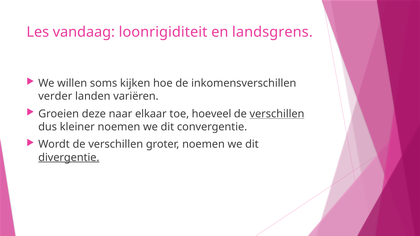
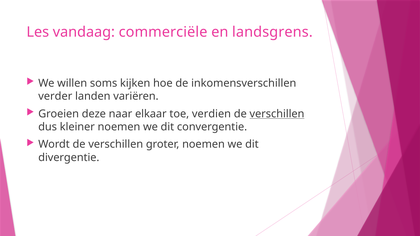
loonrigiditeit: loonrigiditeit -> commerciële
hoeveel: hoeveel -> verdien
divergentie underline: present -> none
